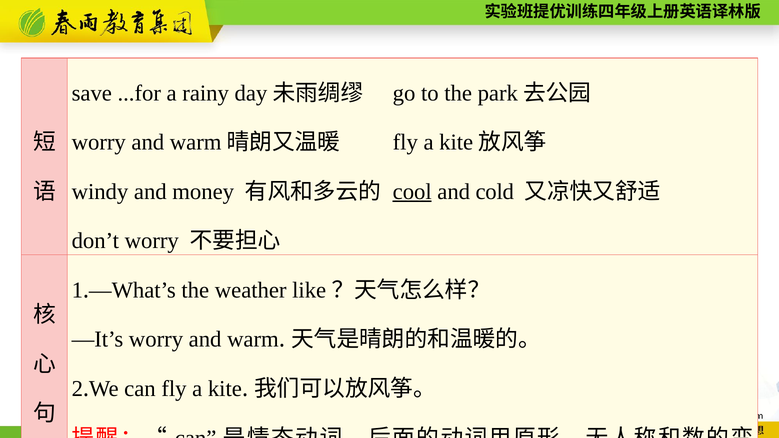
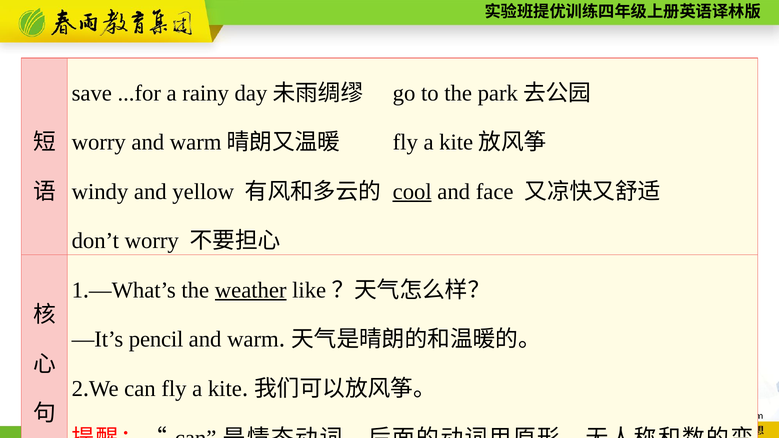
money: money -> yellow
cold: cold -> face
weather underline: none -> present
—It’s worry: worry -> pencil
